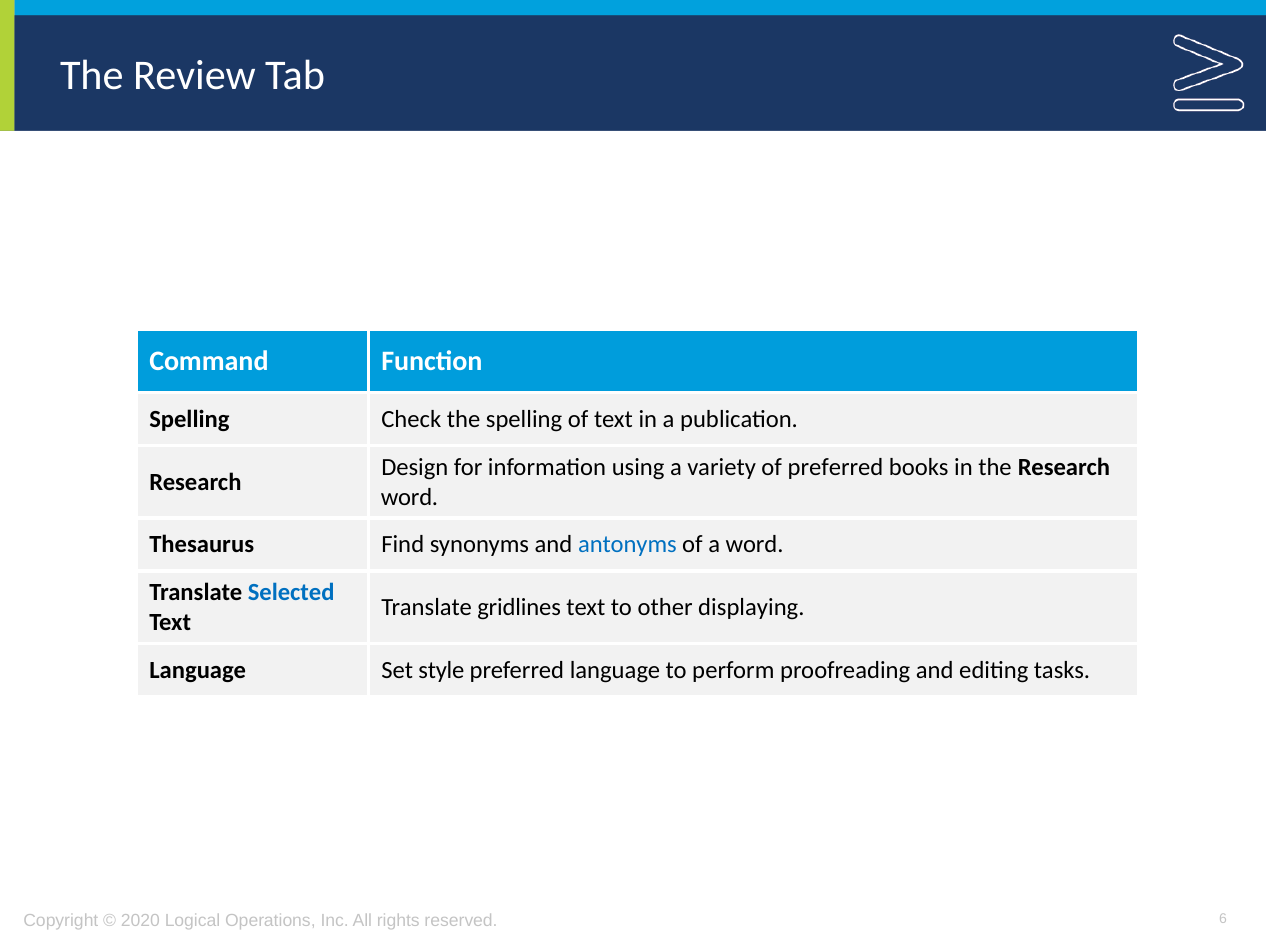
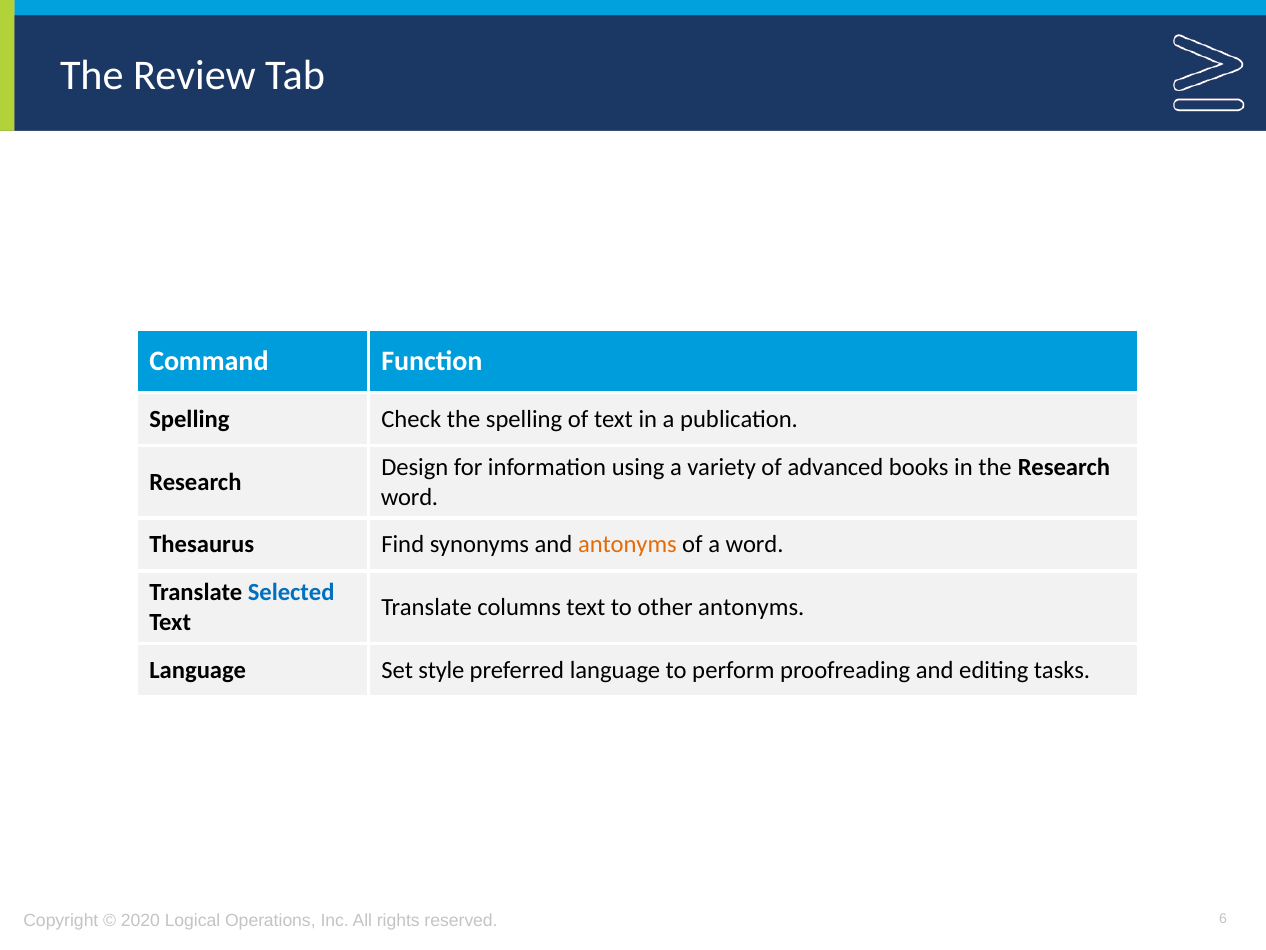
of preferred: preferred -> advanced
antonyms at (627, 544) colour: blue -> orange
gridlines: gridlines -> columns
other displaying: displaying -> antonyms
